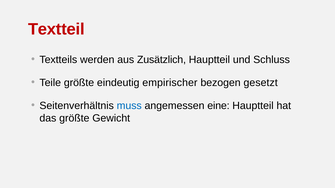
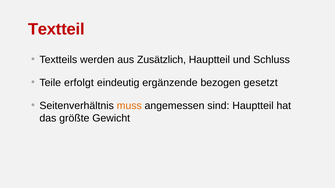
Teile größte: größte -> erfolgt
empirischer: empirischer -> ergänzende
muss colour: blue -> orange
eine: eine -> sind
